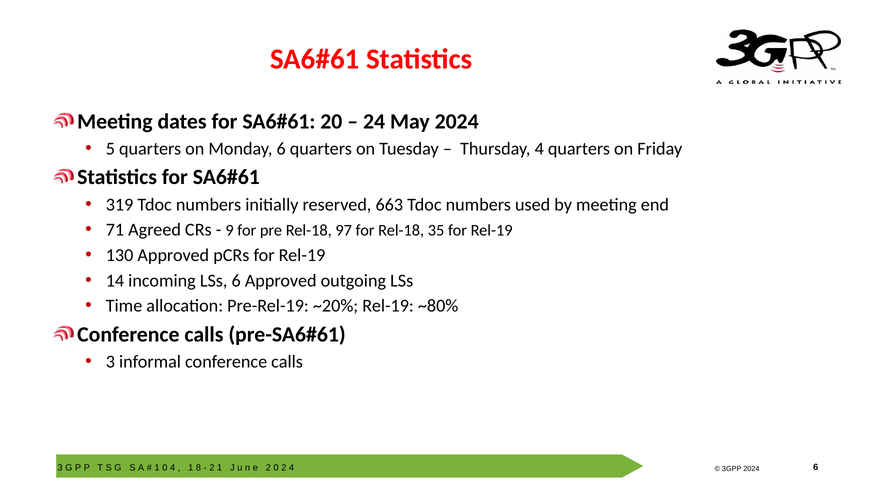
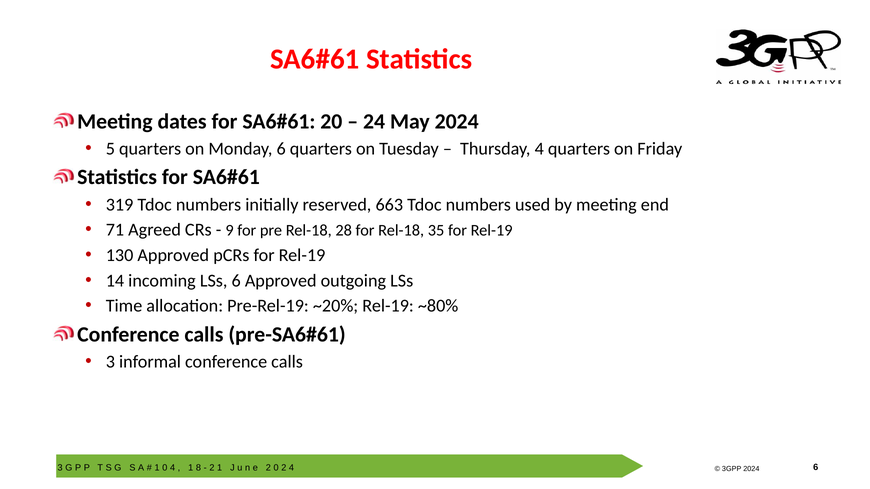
97: 97 -> 28
